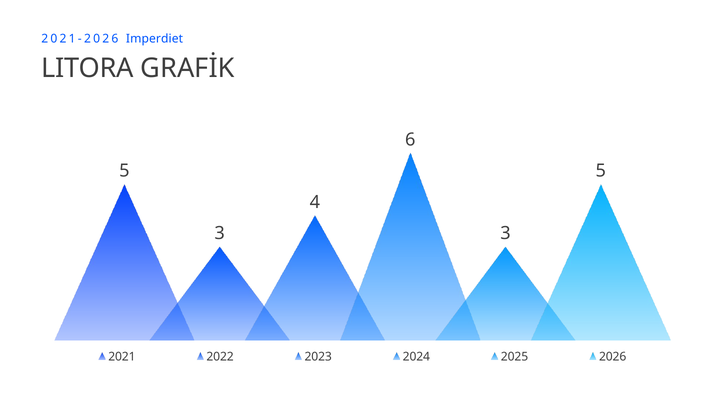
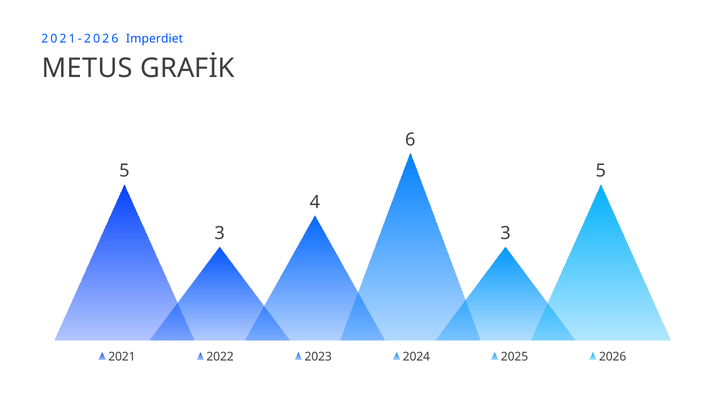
LITORA: LITORA -> METUS
